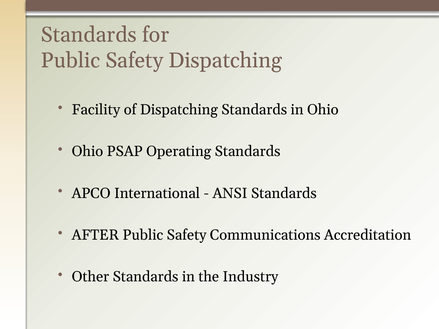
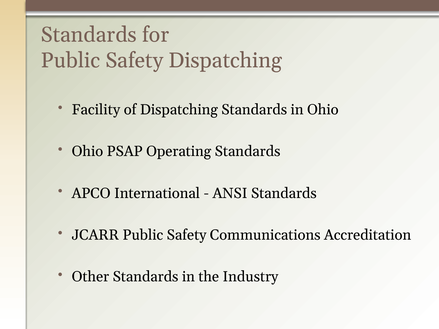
AFTER: AFTER -> JCARR
